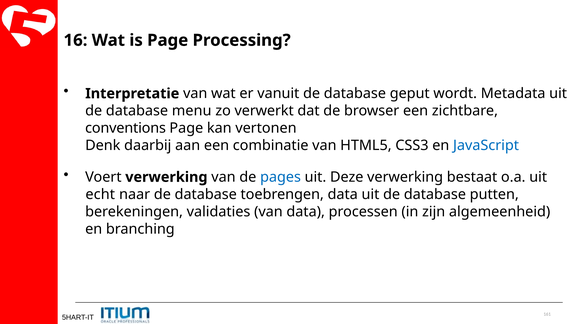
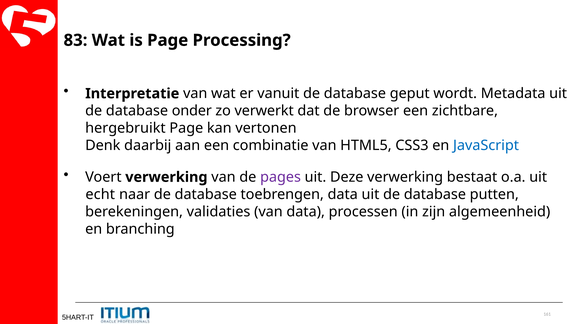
16: 16 -> 83
menu: menu -> onder
conventions: conventions -> hergebruikt
pages colour: blue -> purple
